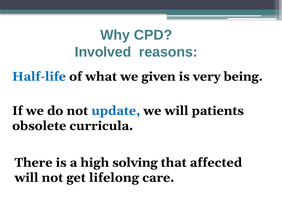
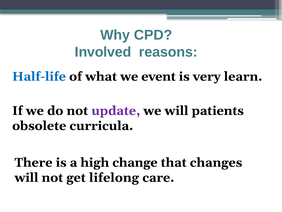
given: given -> event
being: being -> learn
update colour: blue -> purple
solving: solving -> change
affected: affected -> changes
